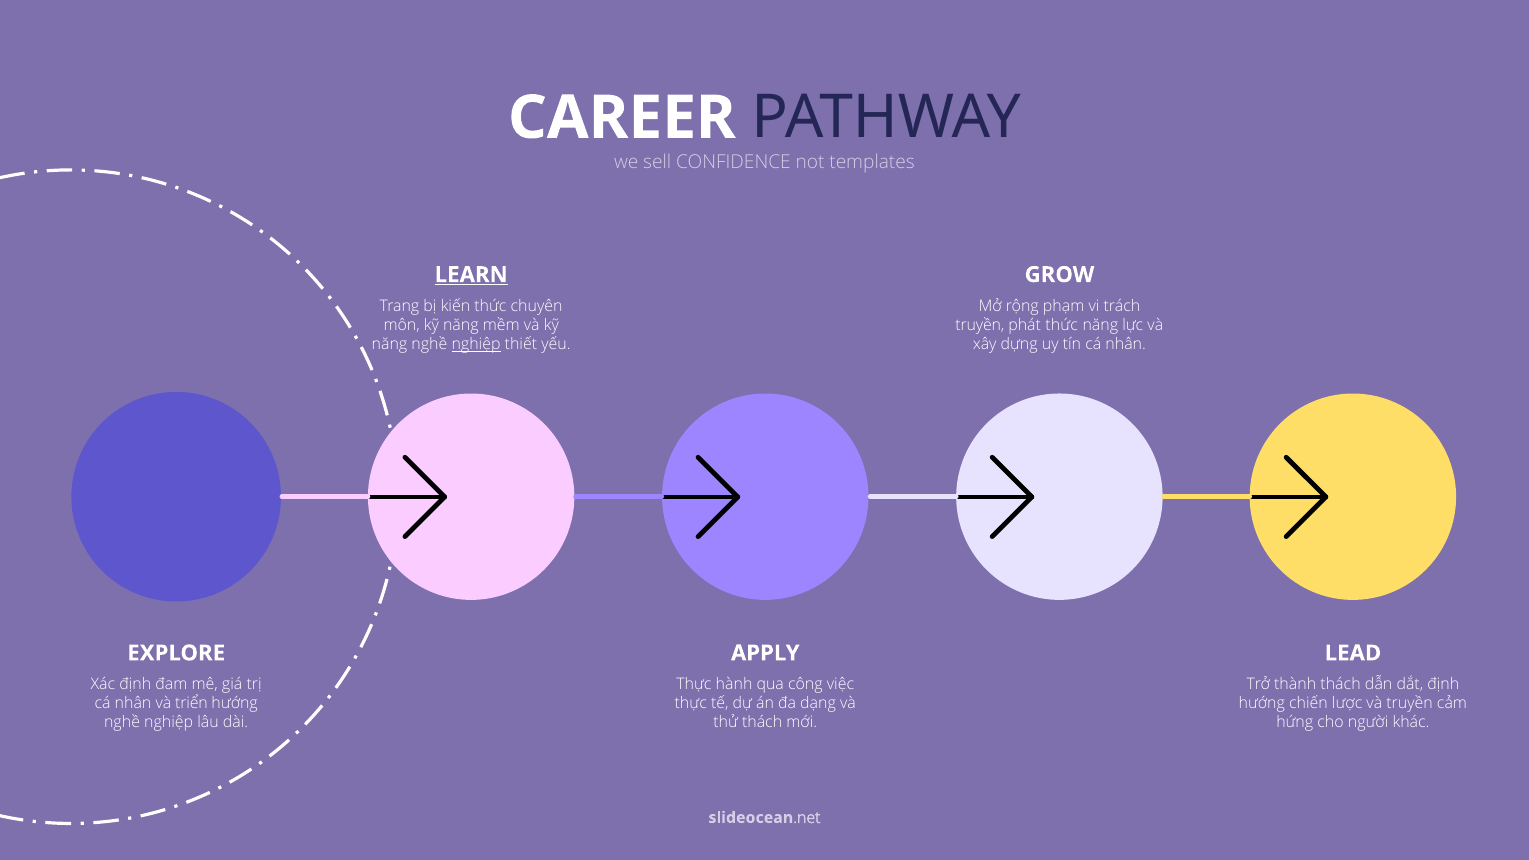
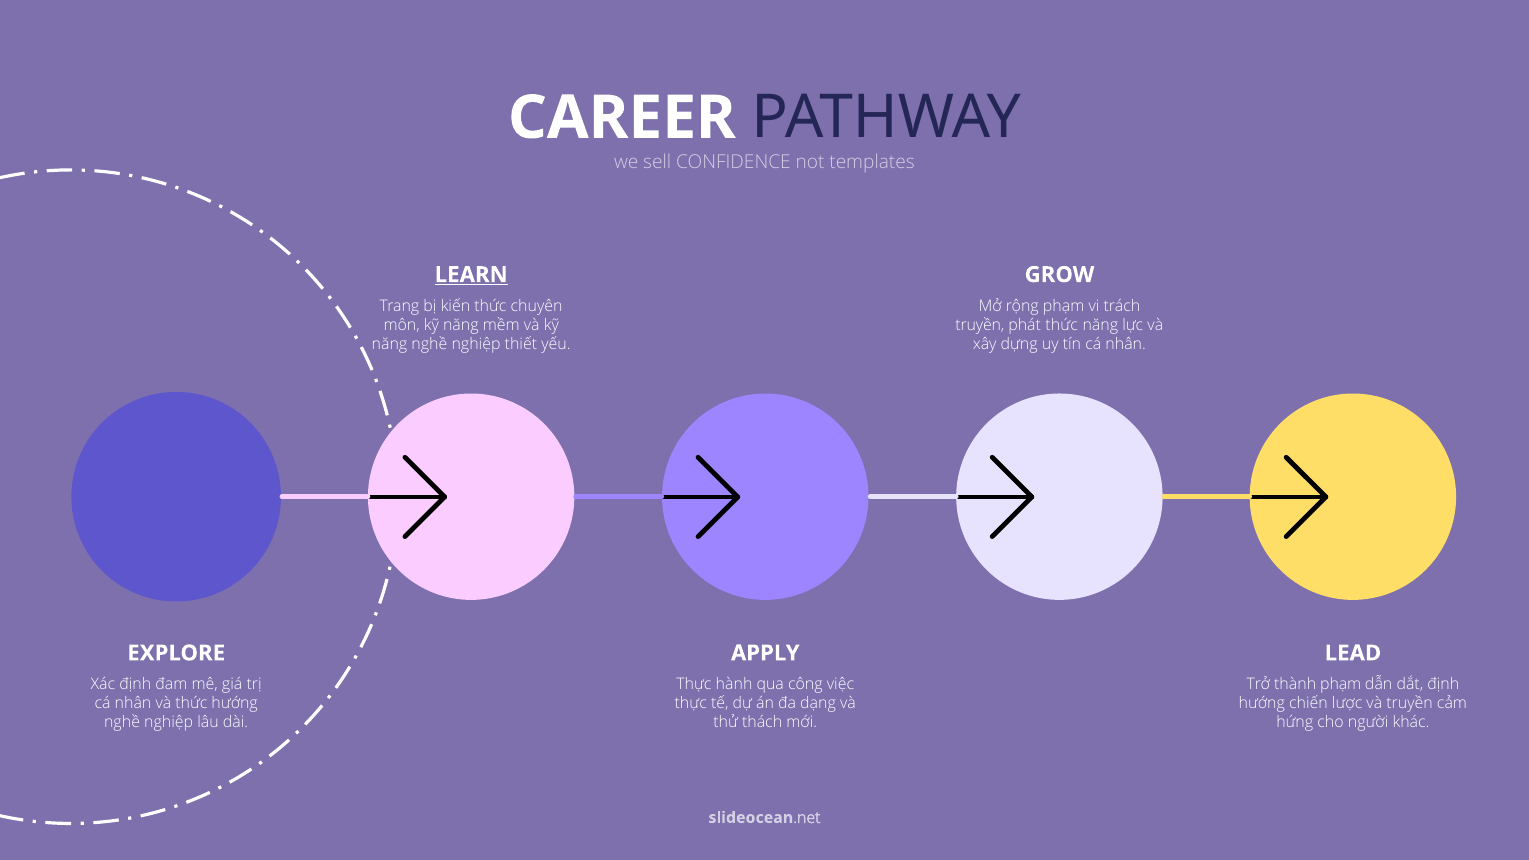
nghiệp at (476, 344) underline: present -> none
thành thách: thách -> phạm
và triển: triển -> thức
